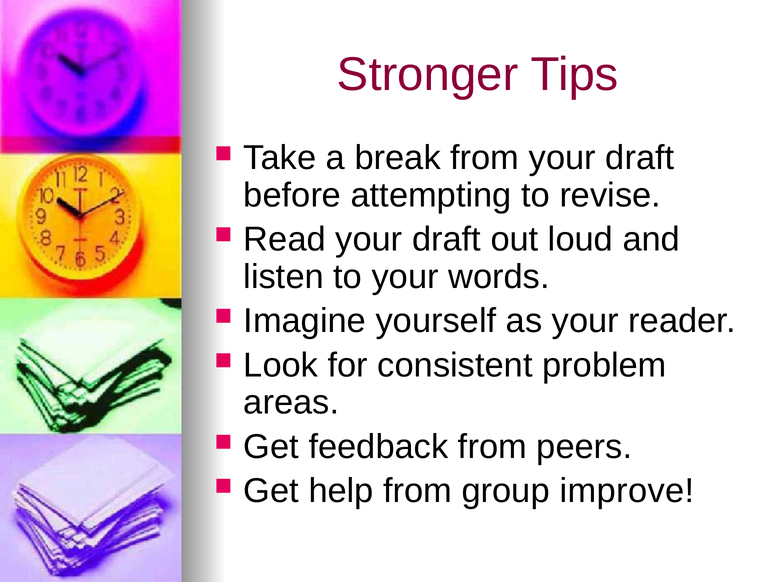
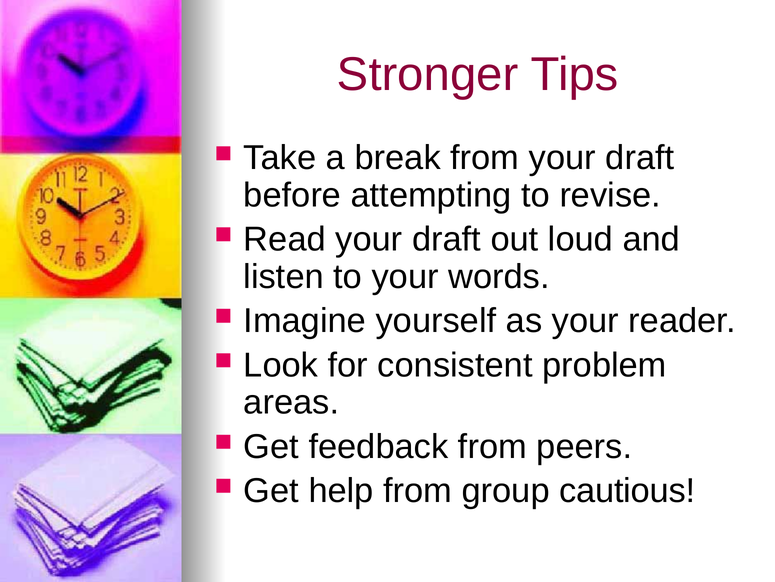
improve: improve -> cautious
